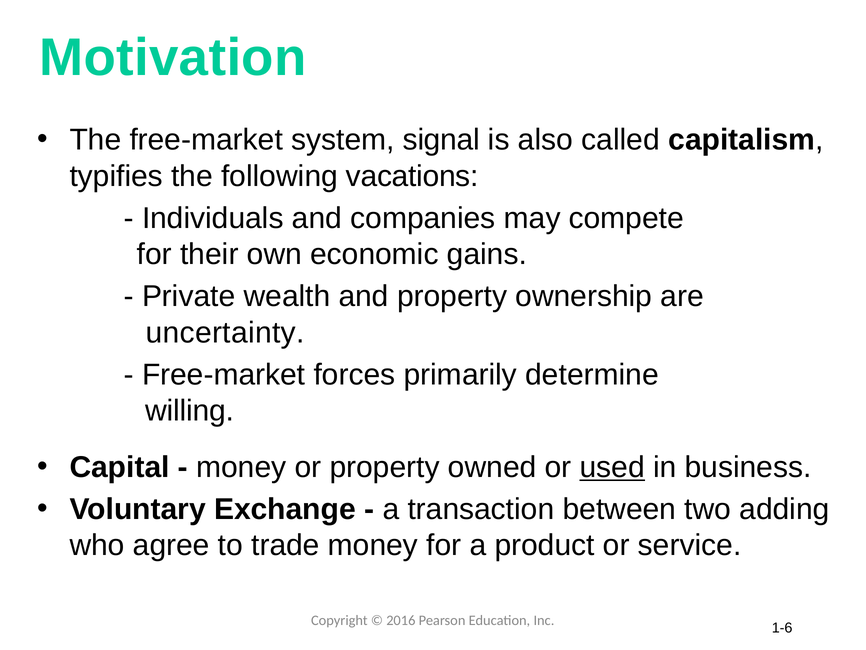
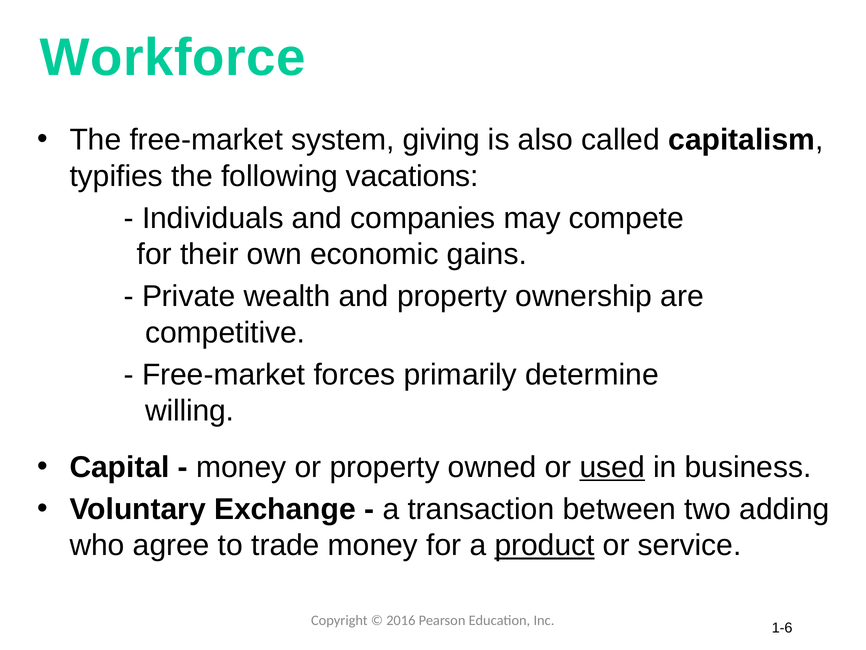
Motivation: Motivation -> Workforce
signal: signal -> giving
uncertainty: uncertainty -> competitive
product underline: none -> present
